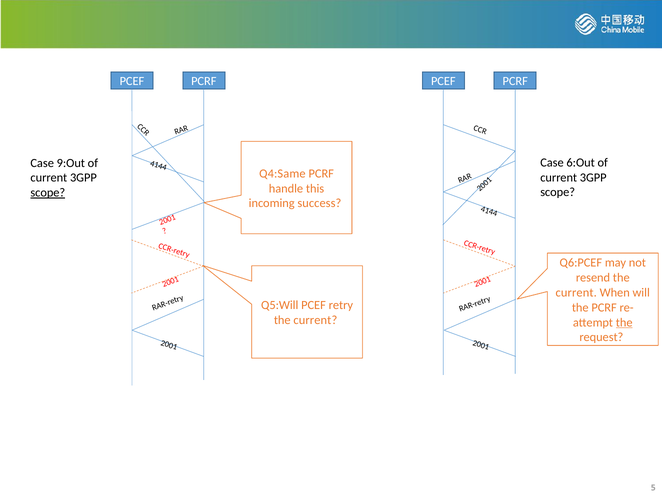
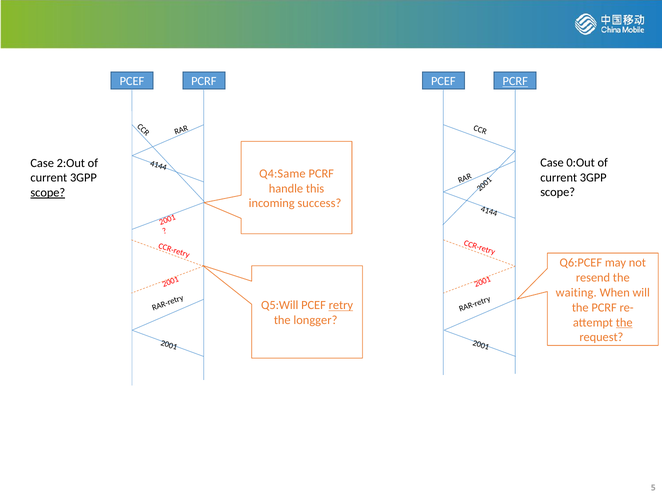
PCRF at (515, 81) underline: none -> present
6:Out: 6:Out -> 0:Out
9:Out: 9:Out -> 2:Out
current at (576, 292): current -> waiting
retry underline: none -> present
current at (315, 320): current -> longger
